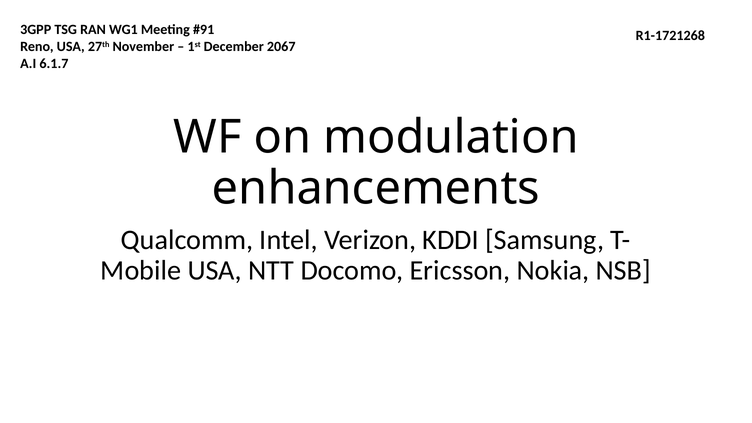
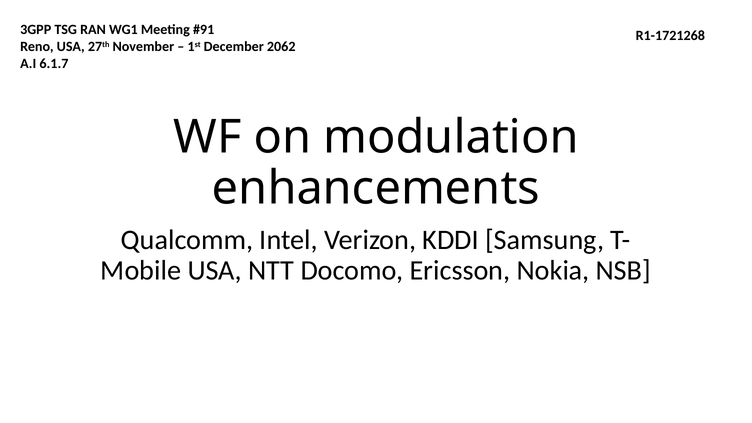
2067: 2067 -> 2062
